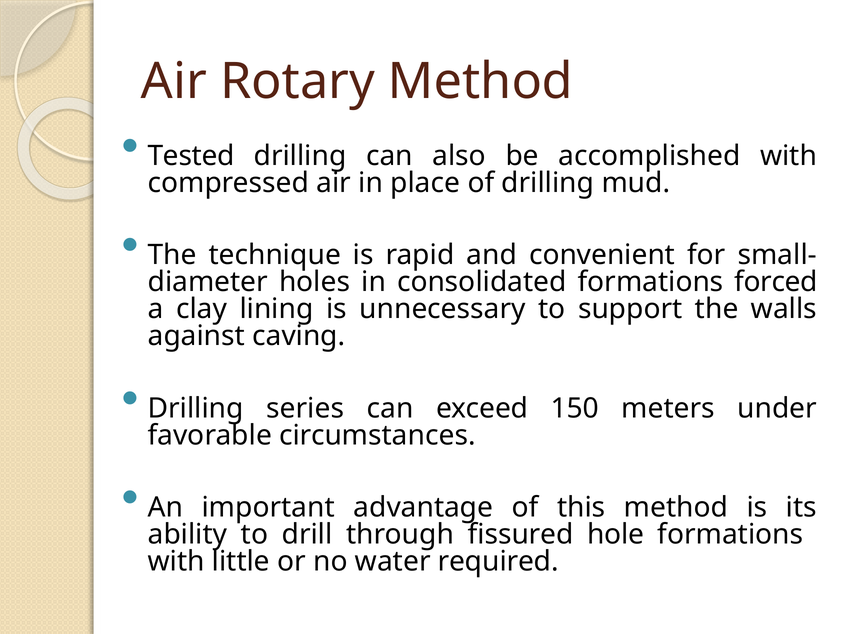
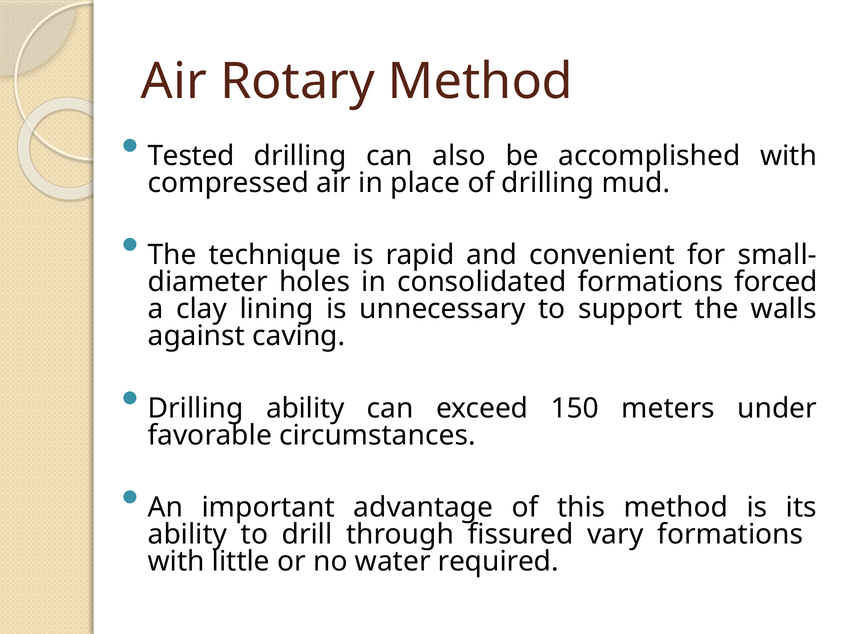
Drilling series: series -> ability
hole: hole -> vary
